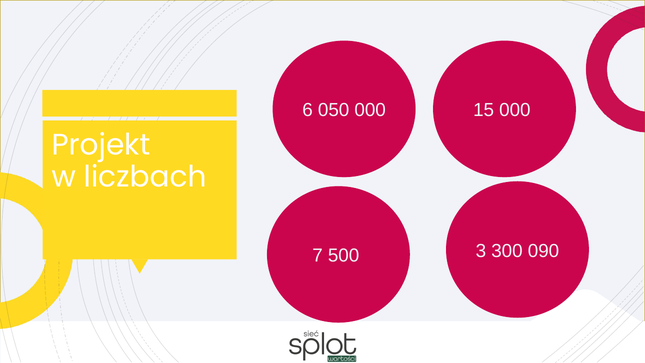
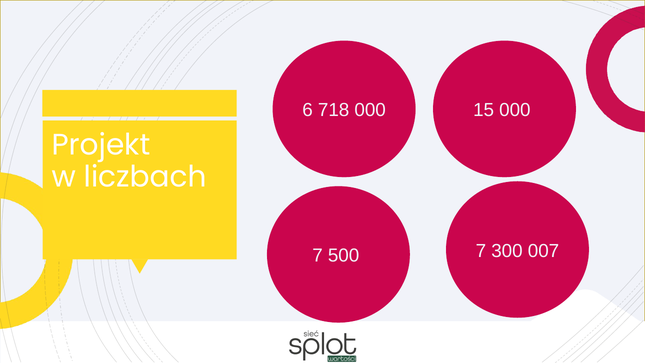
050: 050 -> 718
500 3: 3 -> 7
090: 090 -> 007
